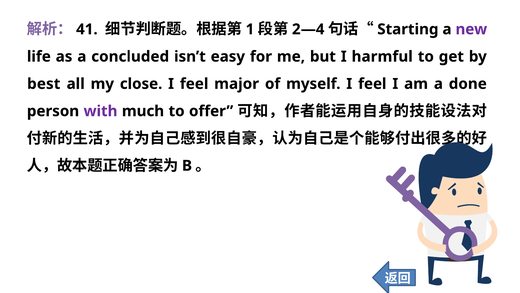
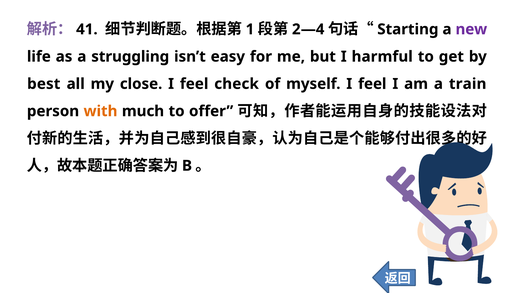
concluded: concluded -> struggling
major: major -> check
done: done -> train
with colour: purple -> orange
